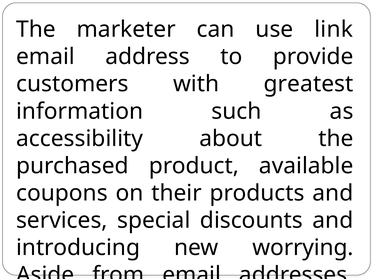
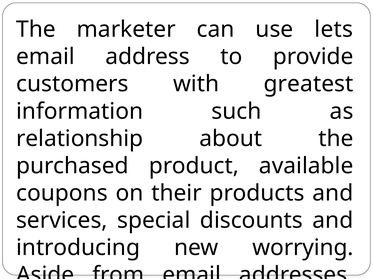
link: link -> lets
accessibility: accessibility -> relationship
